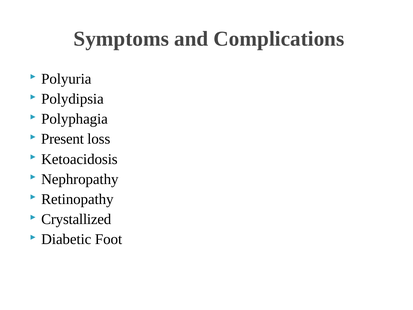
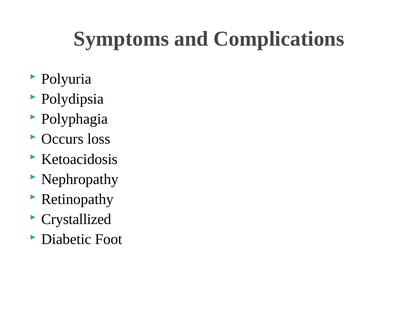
Present: Present -> Occurs
